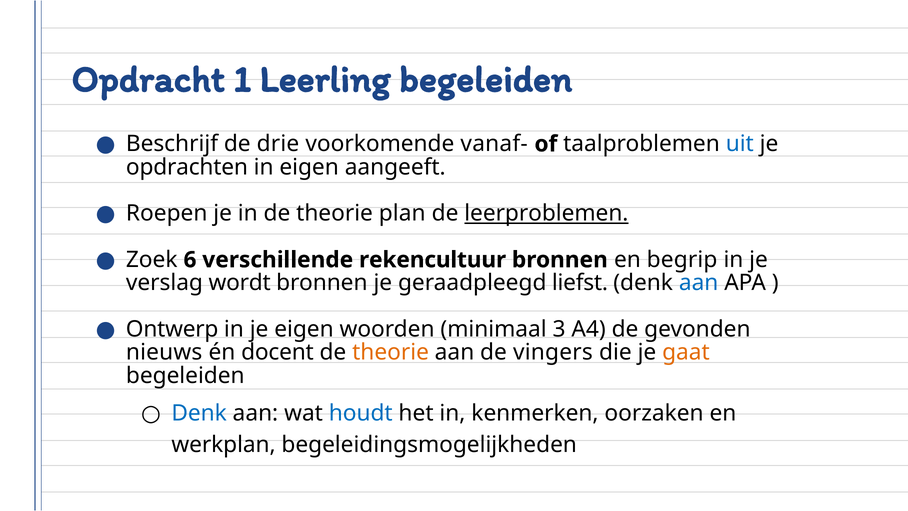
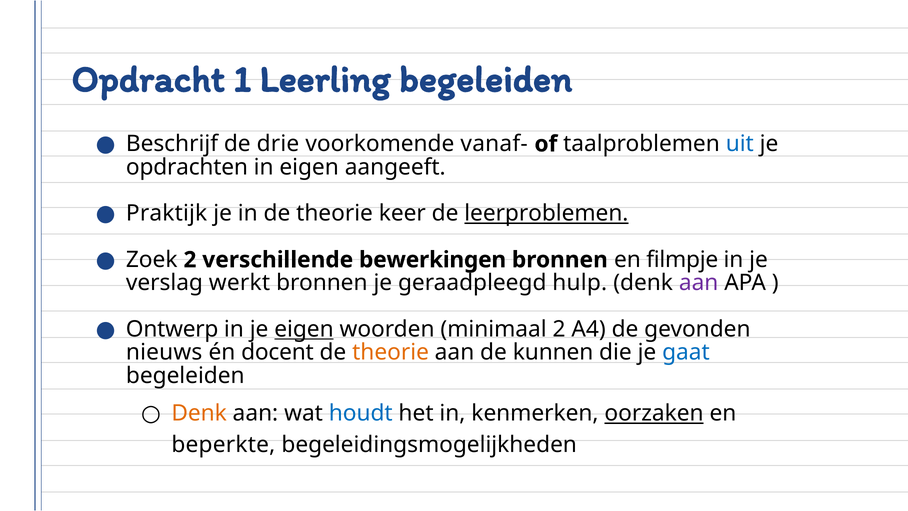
Roepen: Roepen -> Praktijk
plan: plan -> keer
Zoek 6: 6 -> 2
rekencultuur: rekencultuur -> bewerkingen
begrip: begrip -> filmpje
wordt: wordt -> werkt
liefst: liefst -> hulp
aan at (699, 283) colour: blue -> purple
eigen at (304, 329) underline: none -> present
minimaal 3: 3 -> 2
vingers: vingers -> kunnen
gaat colour: orange -> blue
Denk at (199, 413) colour: blue -> orange
oorzaken underline: none -> present
werkplan: werkplan -> beperkte
